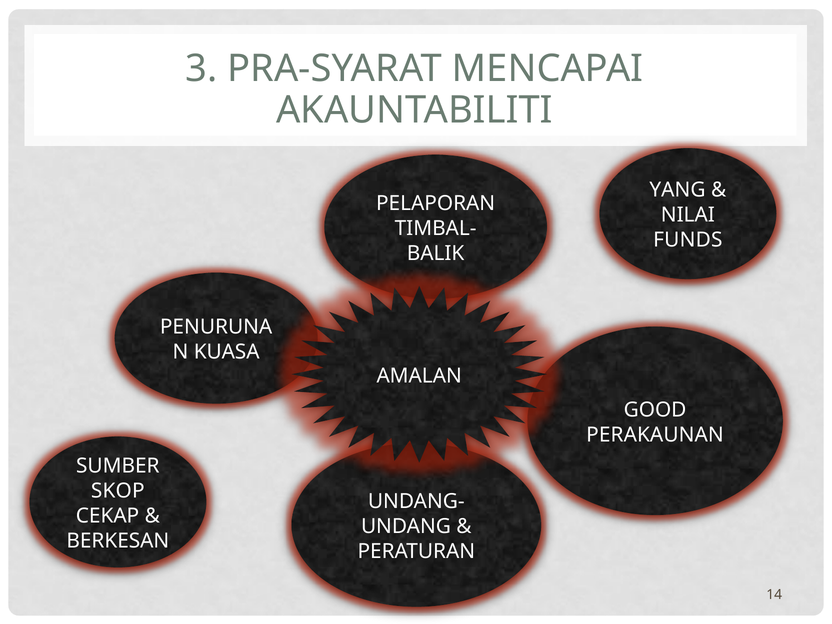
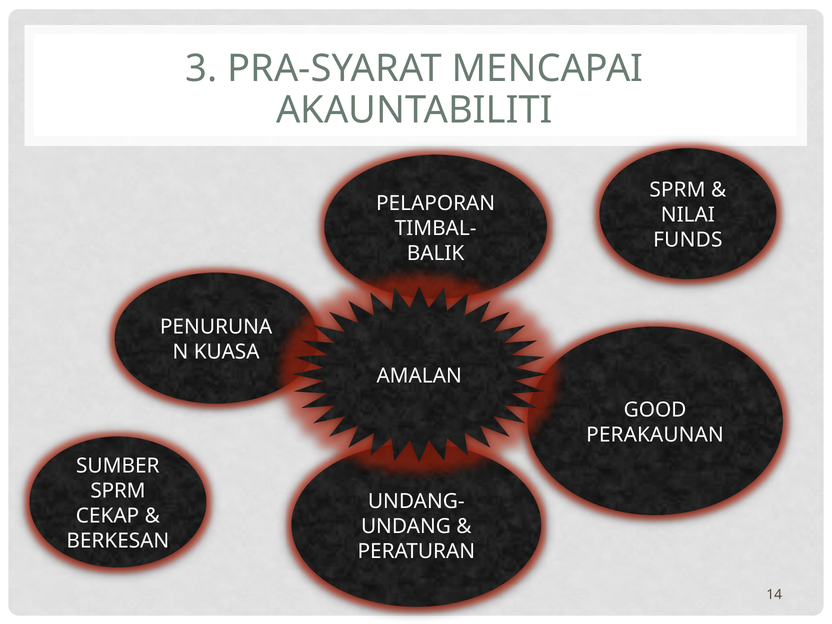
YANG at (677, 190): YANG -> SPRM
SKOP at (118, 491): SKOP -> SPRM
